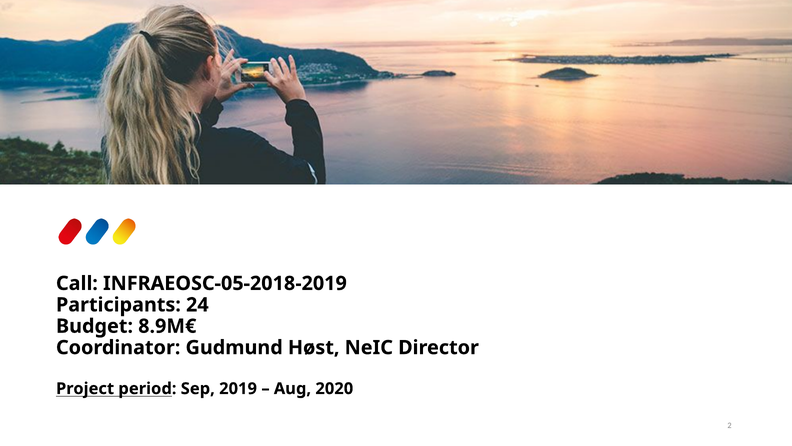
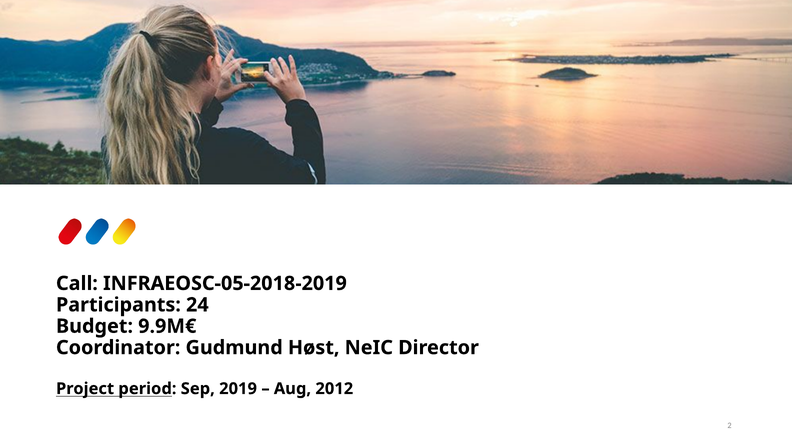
8.9M€: 8.9M€ -> 9.9M€
2020: 2020 -> 2012
